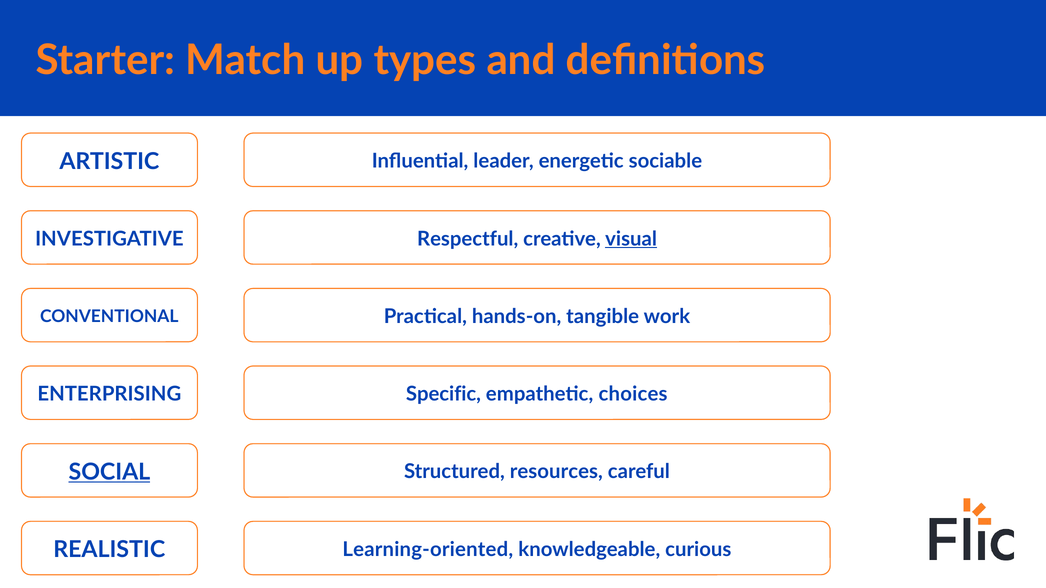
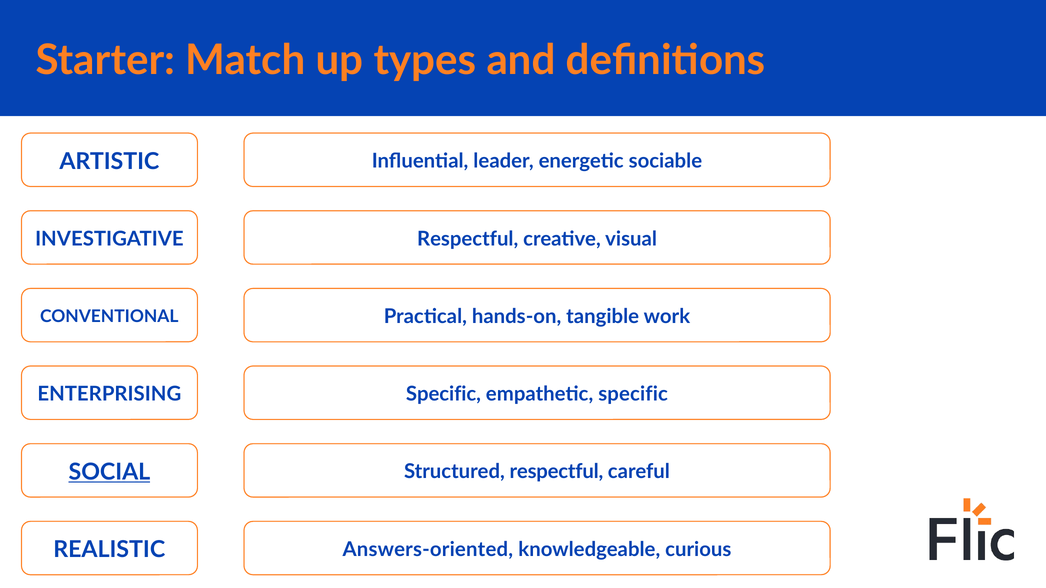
visual underline: present -> none
empathetic choices: choices -> specific
Structured resources: resources -> respectful
Learning-oriented: Learning-oriented -> Answers-oriented
